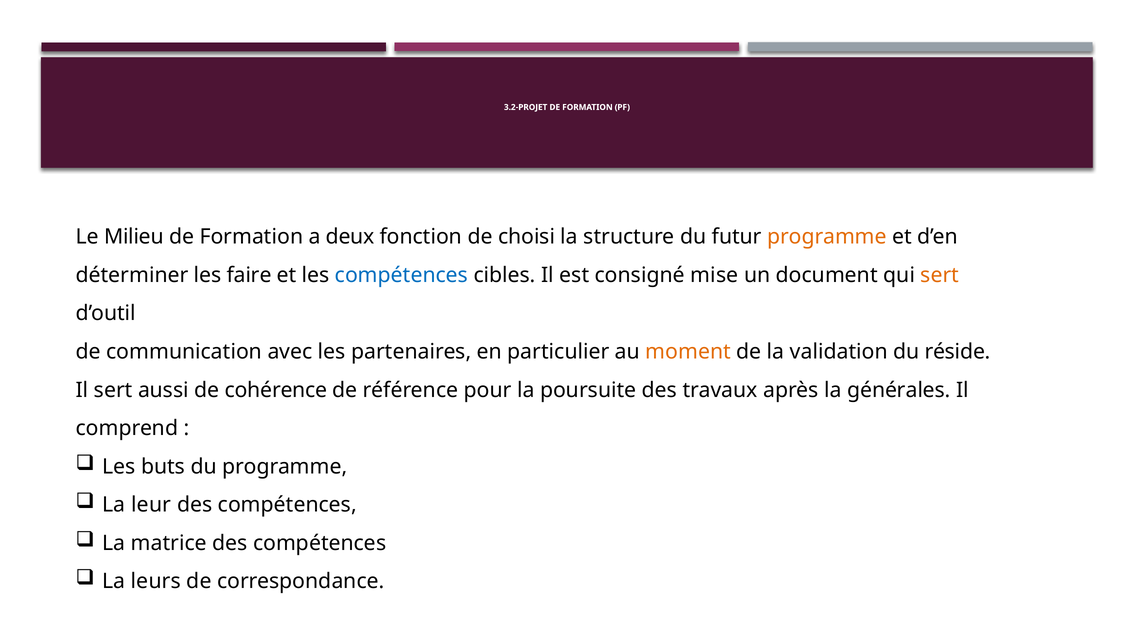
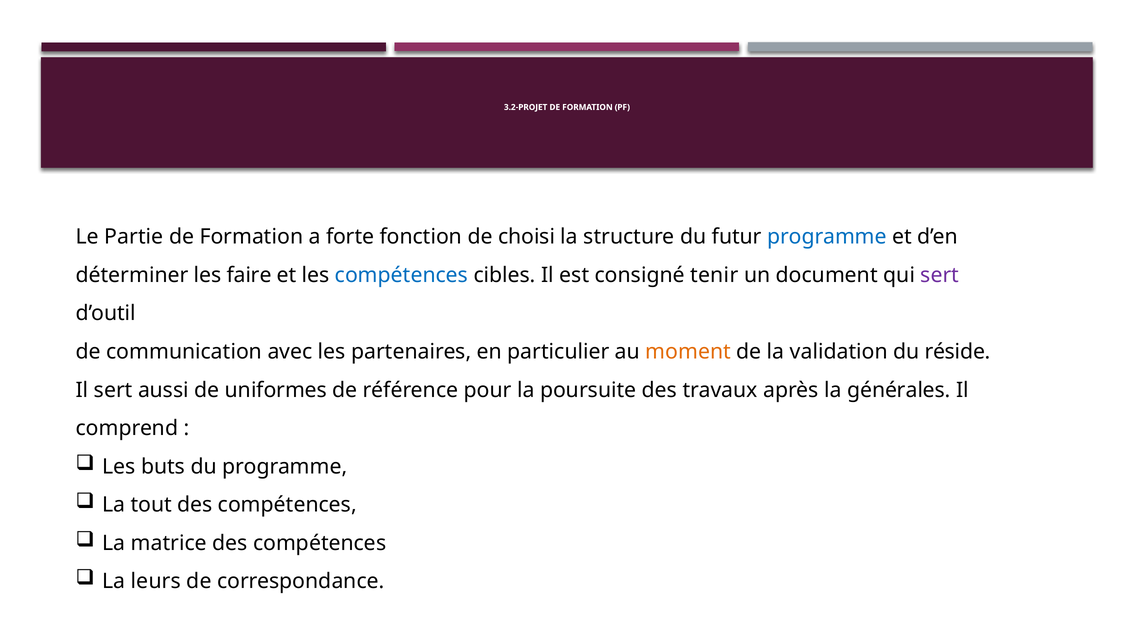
Milieu: Milieu -> Partie
deux: deux -> forte
programme at (827, 237) colour: orange -> blue
mise: mise -> tenir
sert at (940, 275) colour: orange -> purple
cohérence: cohérence -> uniformes
leur: leur -> tout
